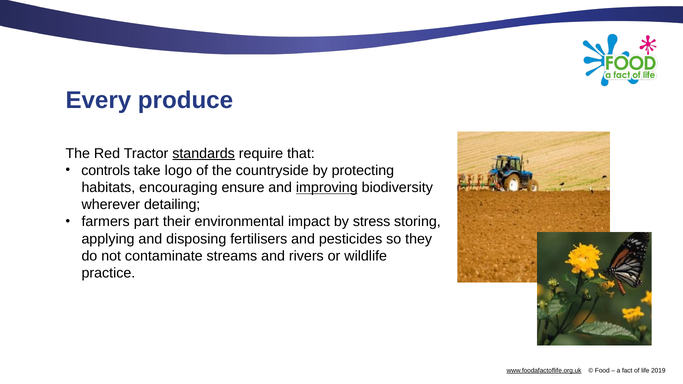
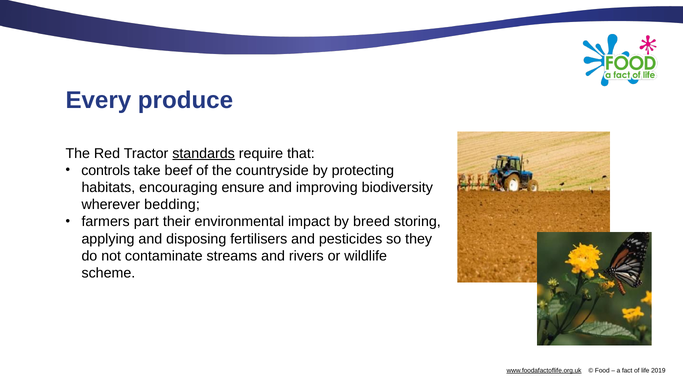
logo: logo -> beef
improving underline: present -> none
detailing: detailing -> bedding
stress: stress -> breed
practice: practice -> scheme
